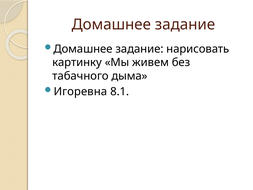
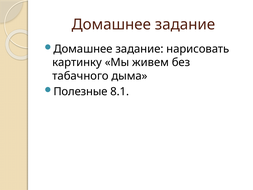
Игоревна: Игоревна -> Полезные
